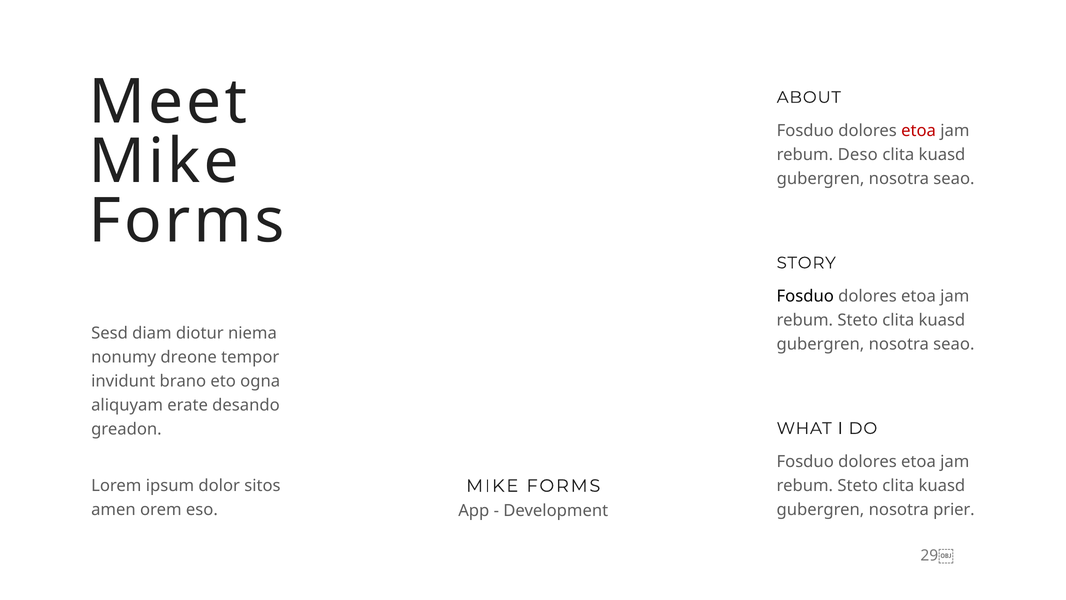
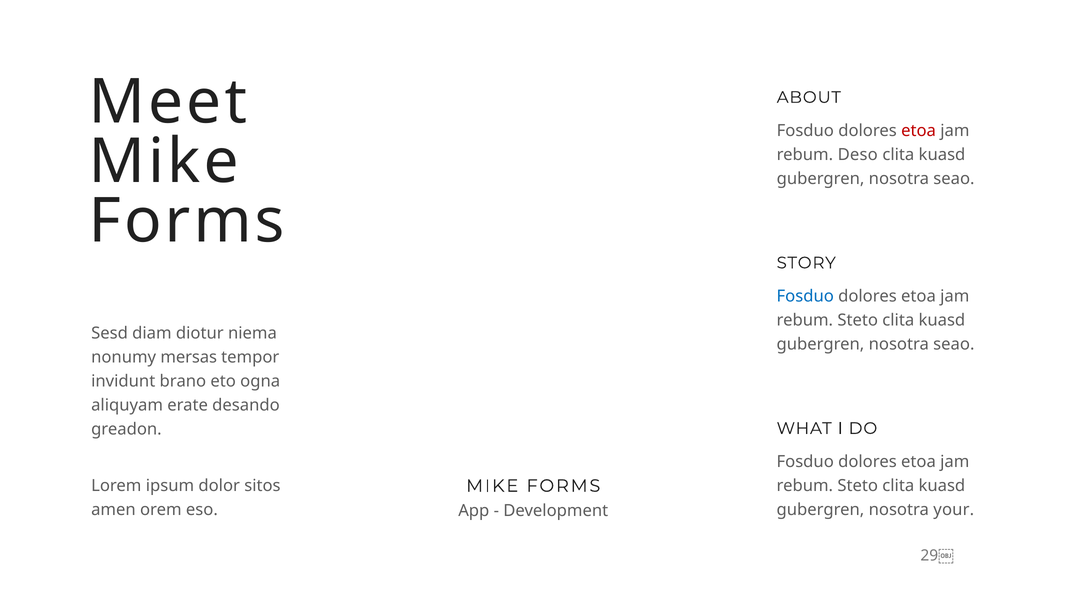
Fosduo at (805, 296) colour: black -> blue
dreone: dreone -> mersas
prier: prier -> your
